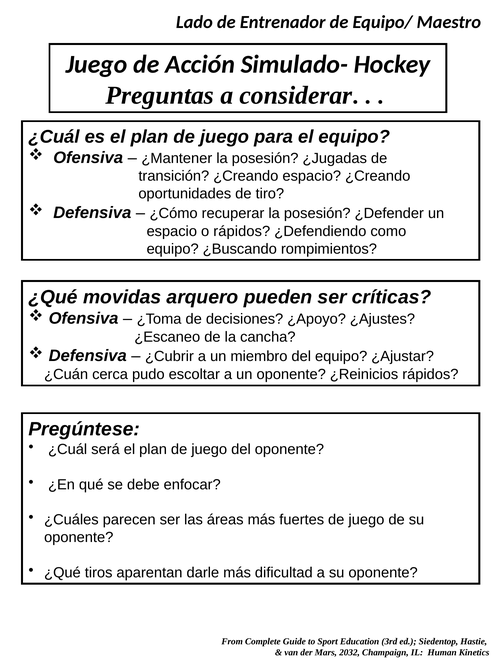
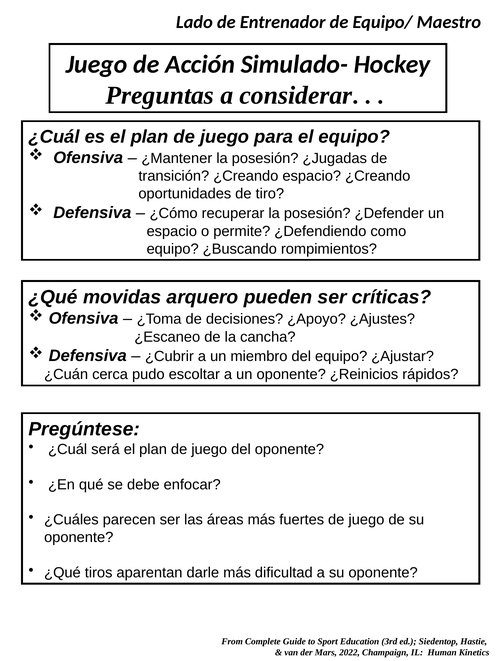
o rápidos: rápidos -> permite
2032: 2032 -> 2022
